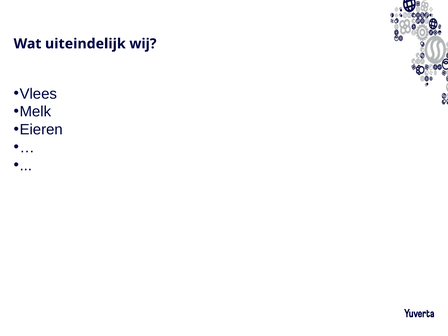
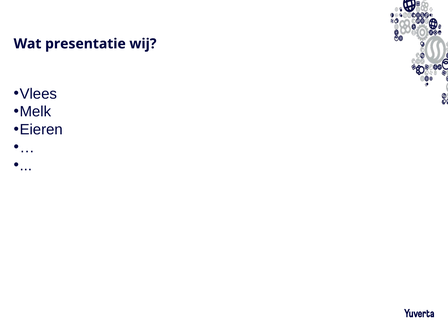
uiteindelijk: uiteindelijk -> presentatie
